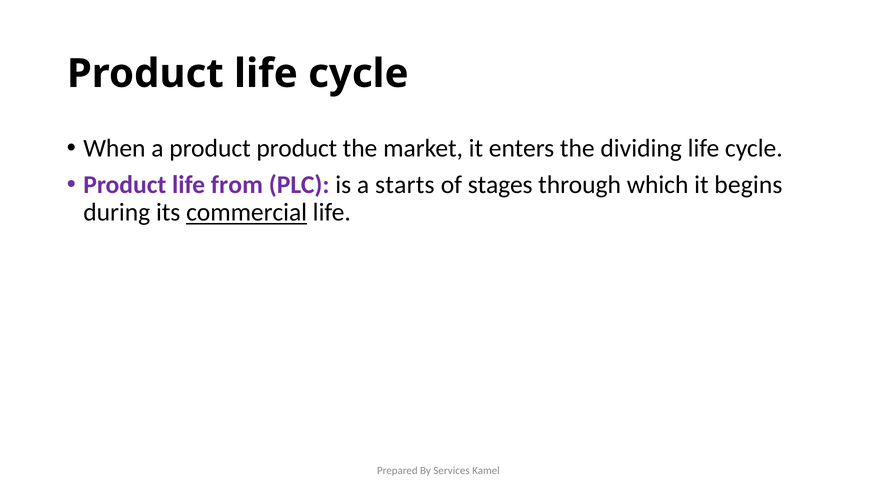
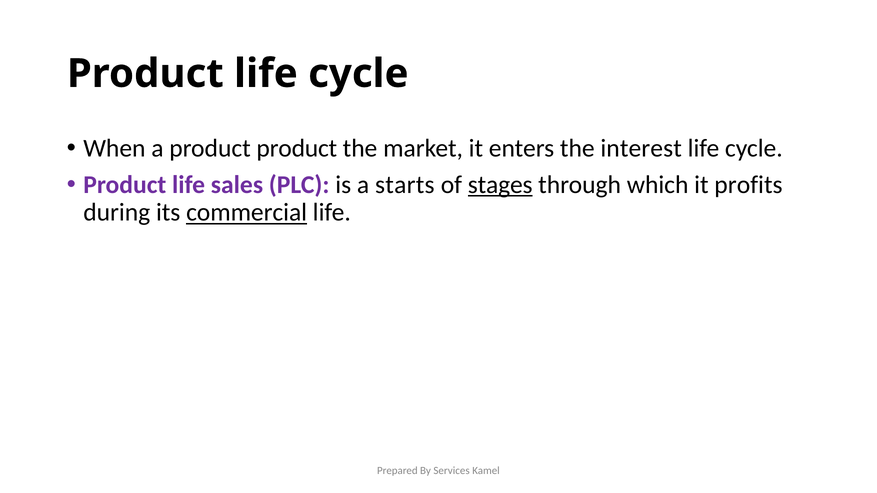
dividing: dividing -> interest
from: from -> sales
stages underline: none -> present
begins: begins -> profits
